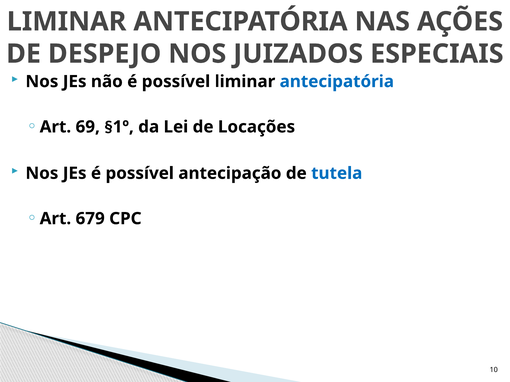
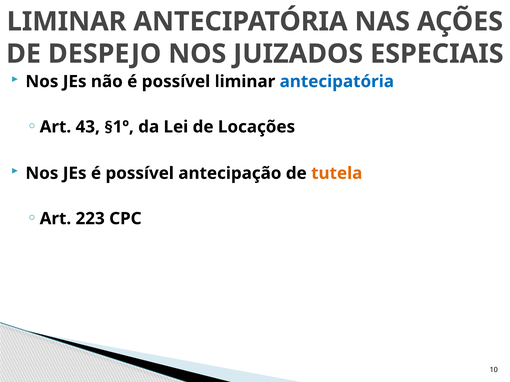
69: 69 -> 43
tutela colour: blue -> orange
679: 679 -> 223
